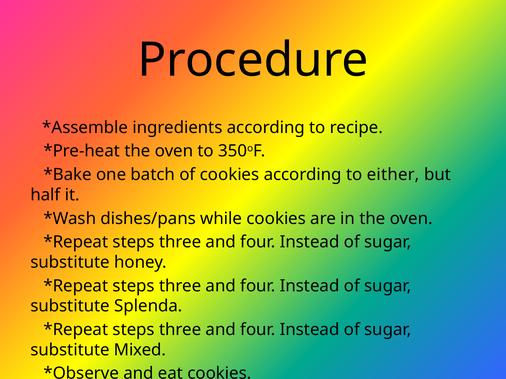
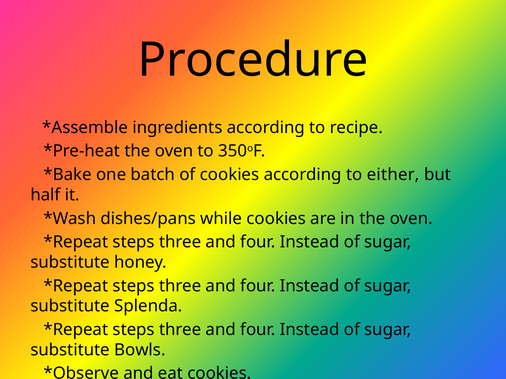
Mixed: Mixed -> Bowls
